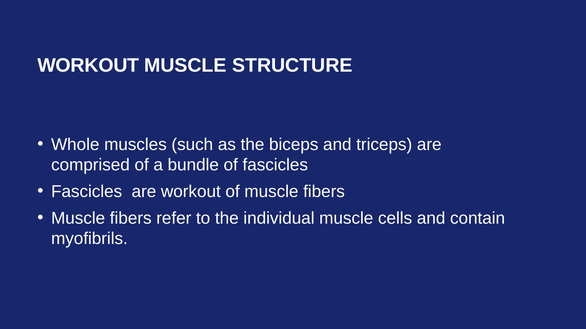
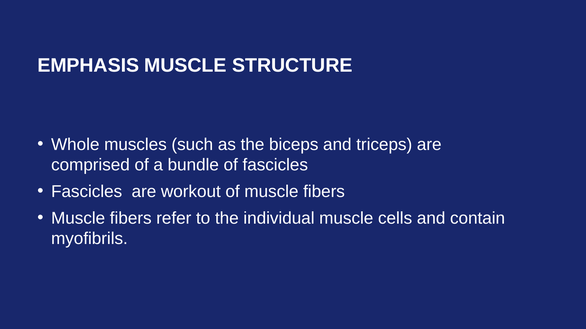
WORKOUT at (88, 66): WORKOUT -> EMPHASIS
